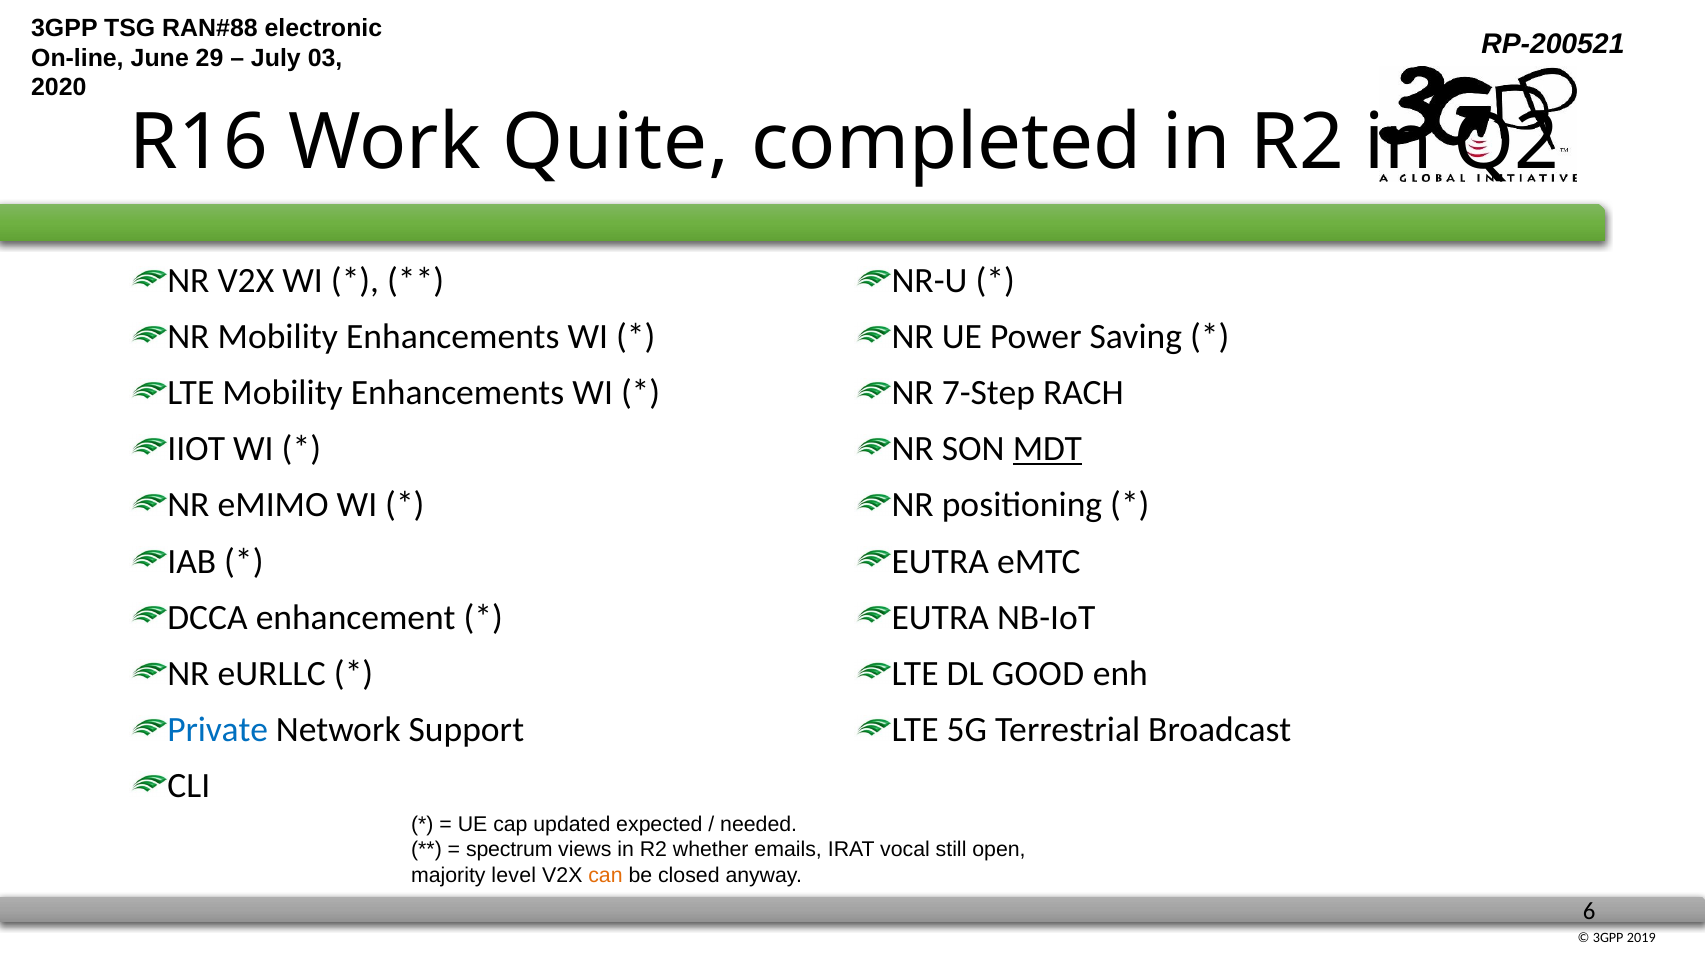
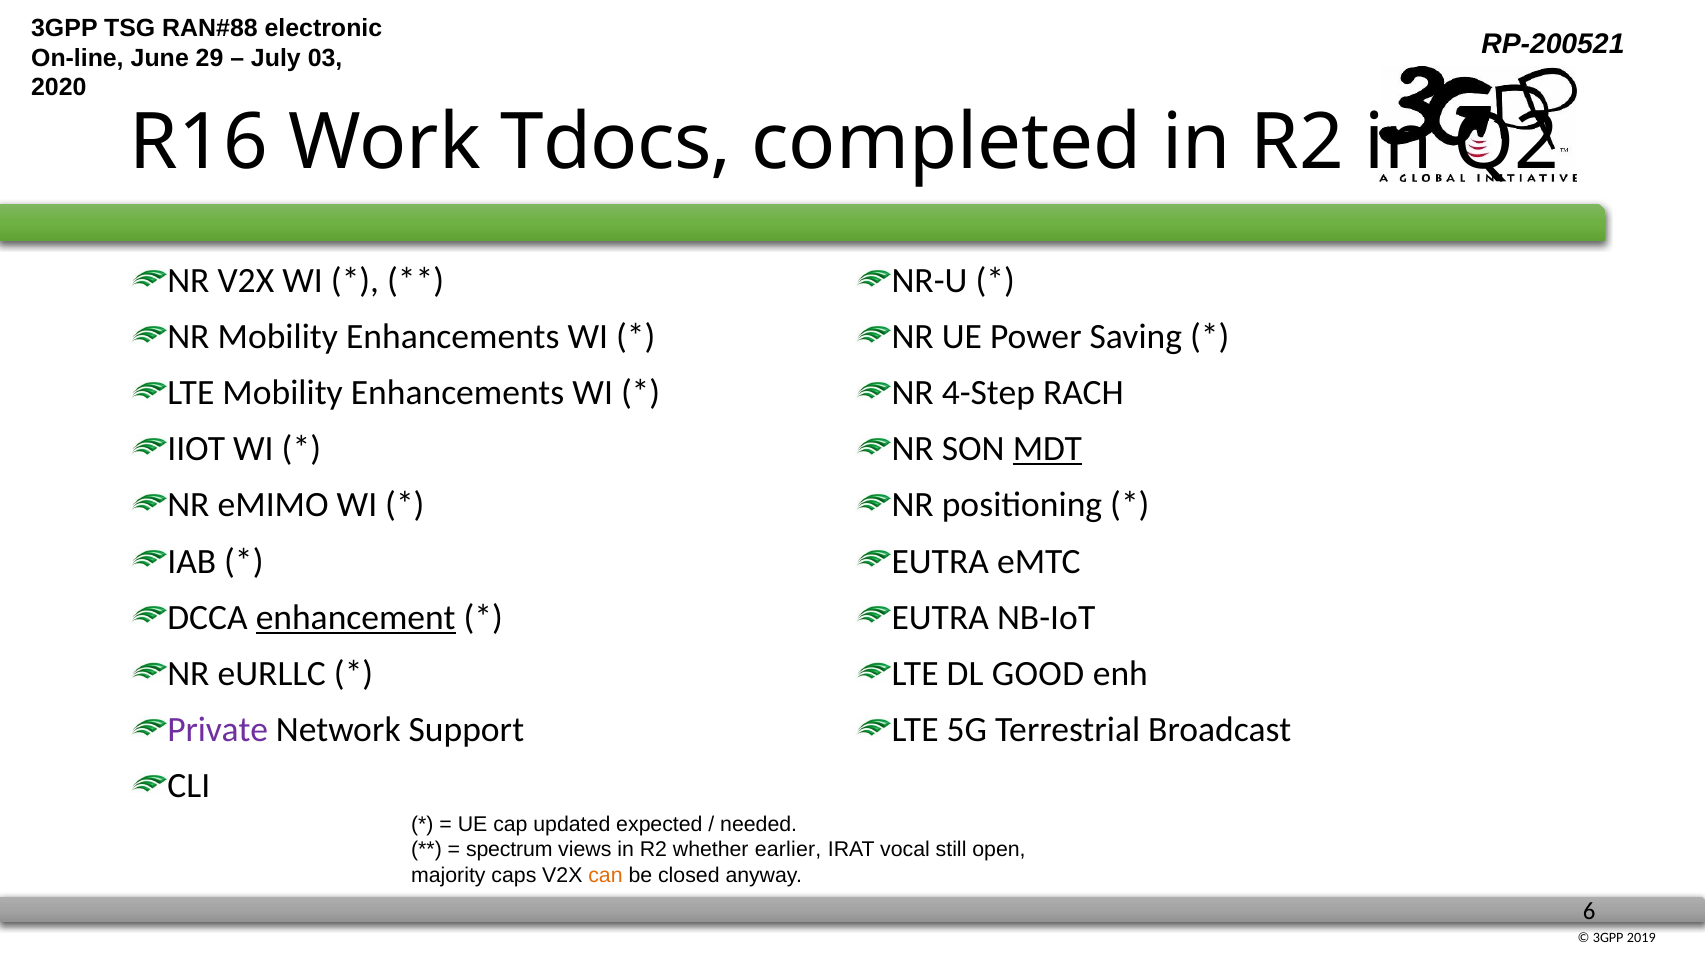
Quite: Quite -> Tdocs
7-Step: 7-Step -> 4-Step
enhancement underline: none -> present
Private colour: blue -> purple
emails: emails -> earlier
level: level -> caps
